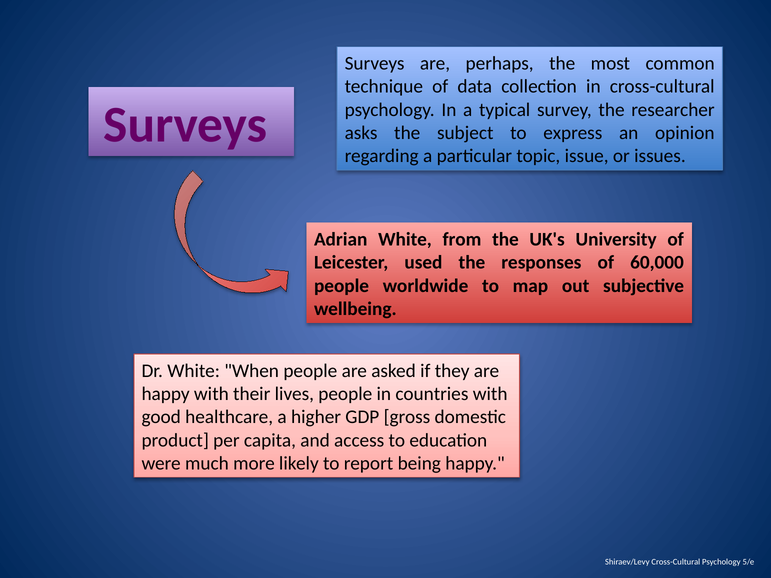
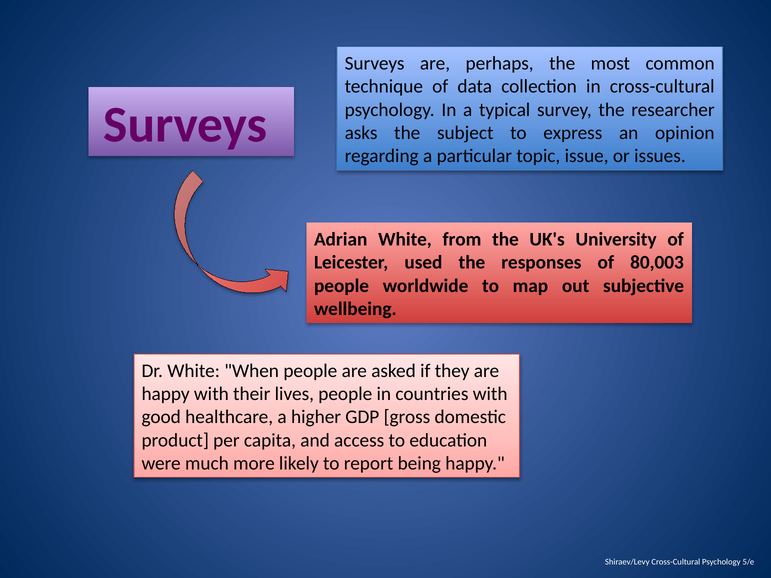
60,000: 60,000 -> 80,003
